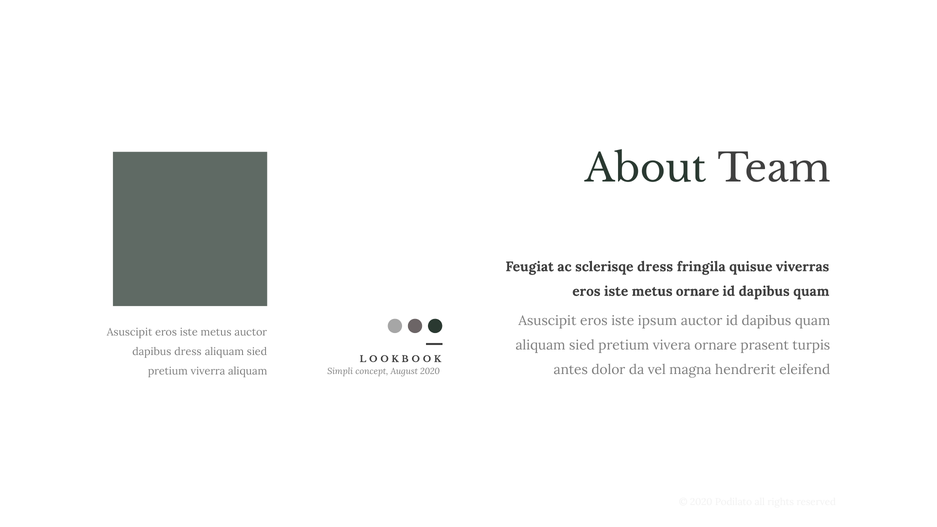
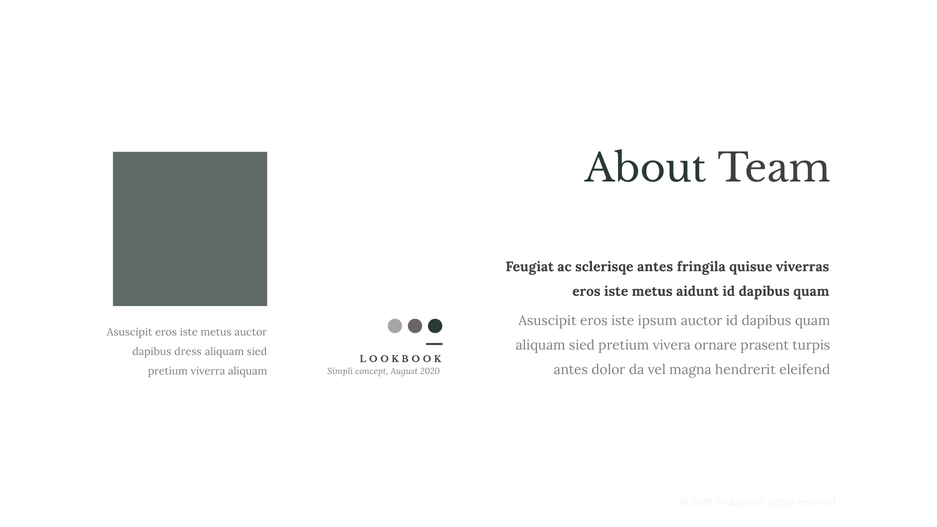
sclerisqe dress: dress -> antes
metus ornare: ornare -> aidunt
